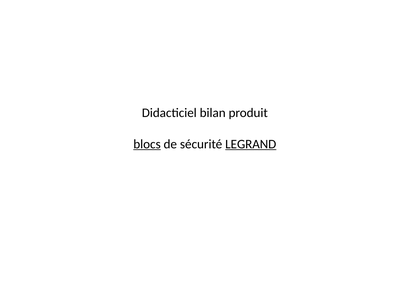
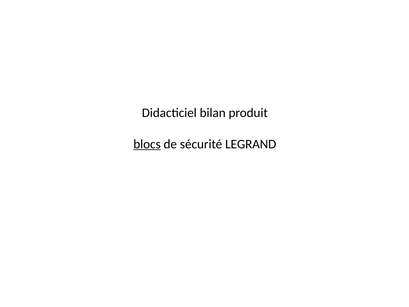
LEGRAND underline: present -> none
